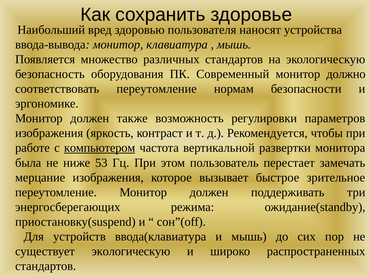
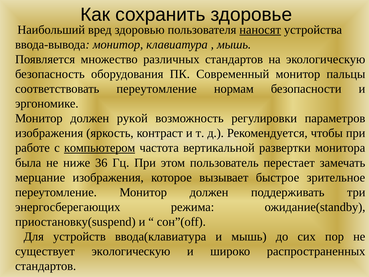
наносят underline: none -> present
должно: должно -> пальцы
также: также -> рукой
53: 53 -> 36
